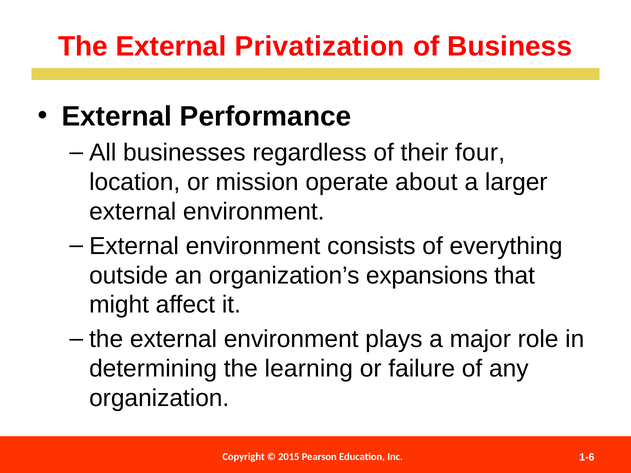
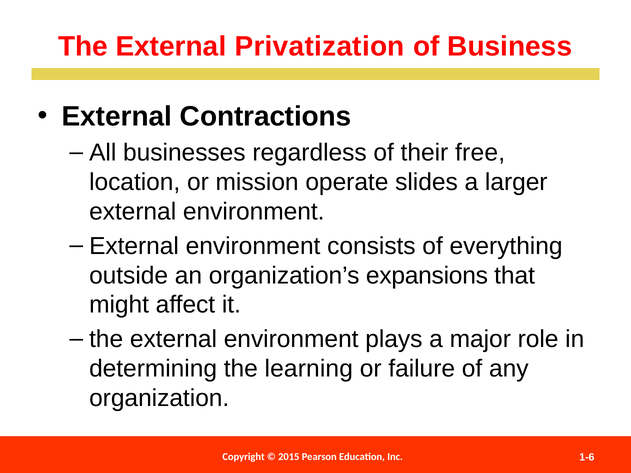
Performance: Performance -> Contractions
four: four -> free
about: about -> slides
